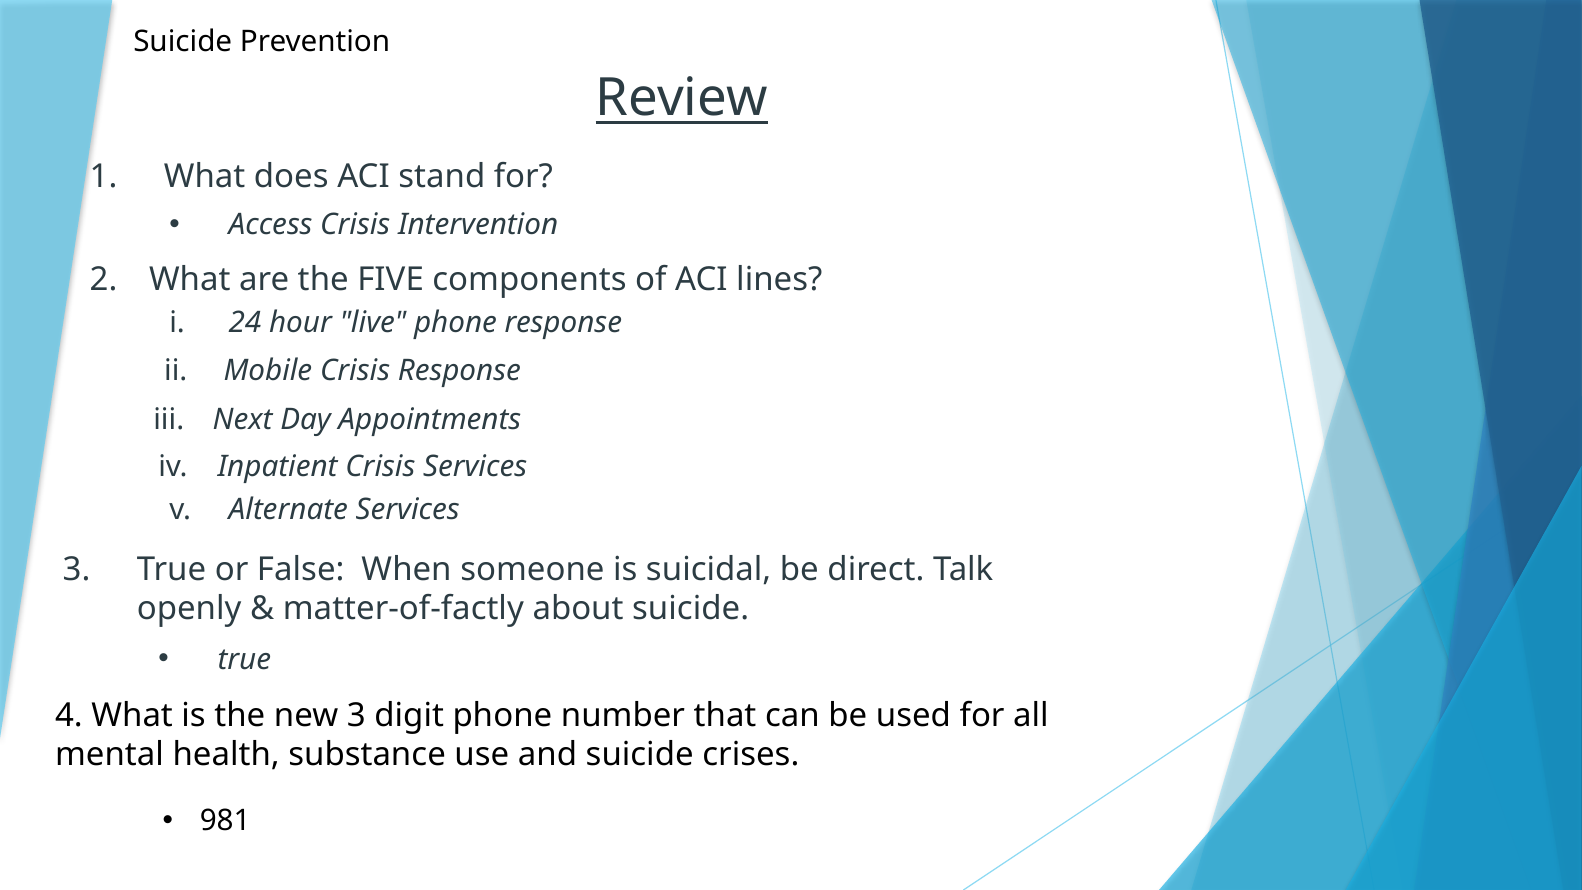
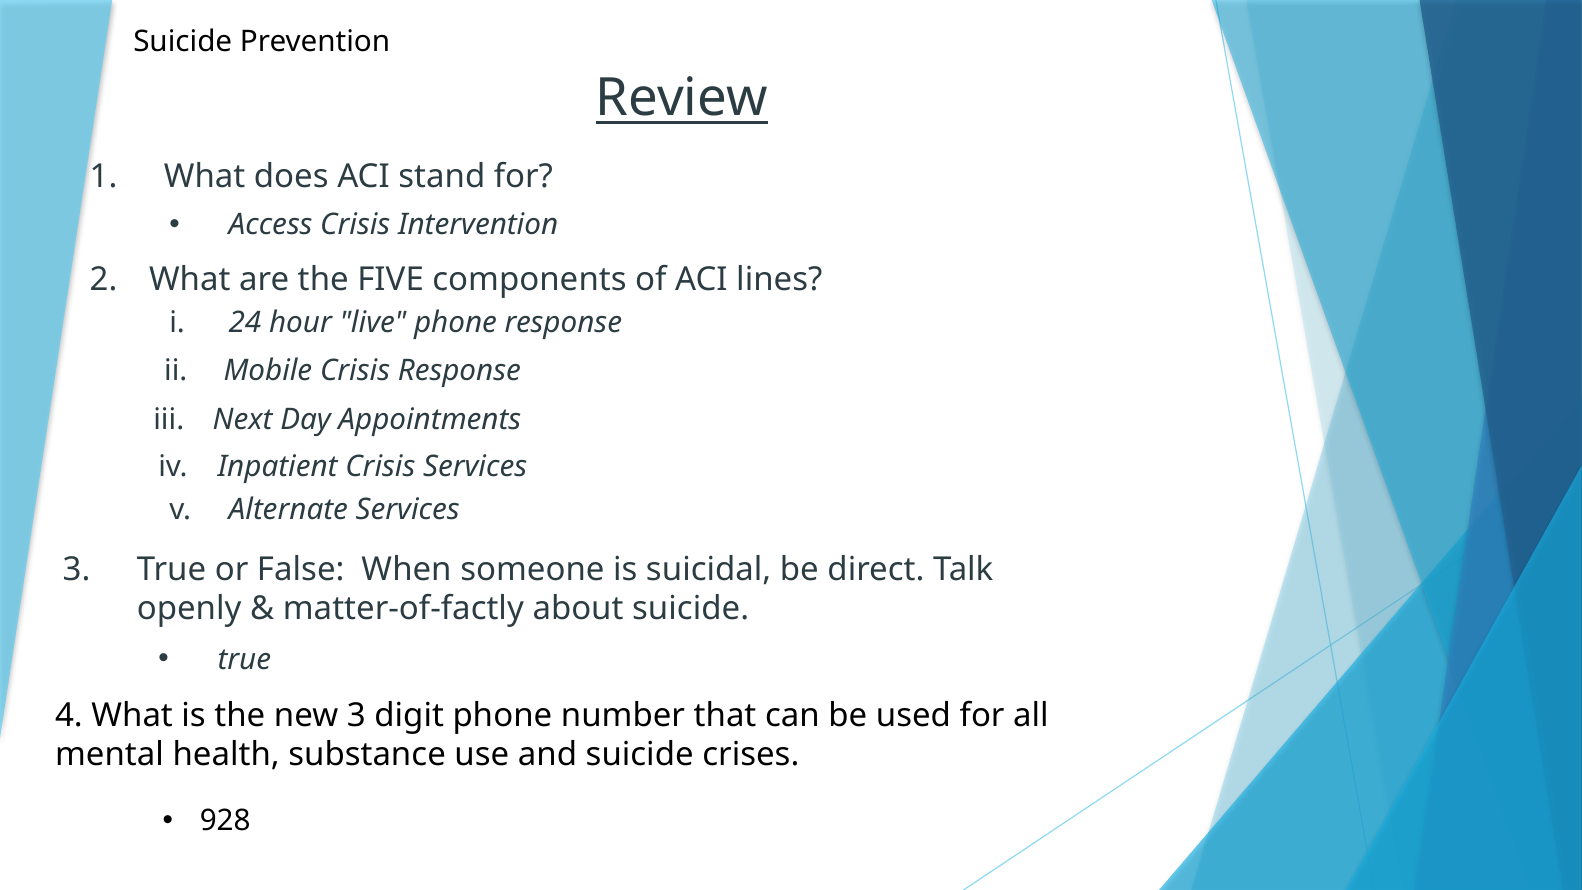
981: 981 -> 928
